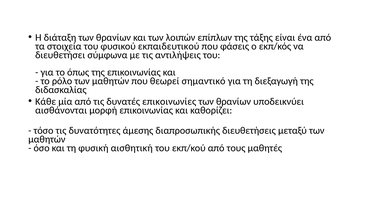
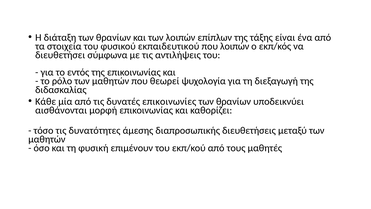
που φάσεις: φάσεις -> λοιπών
όπως: όπως -> εντός
σημαντικό: σημαντικό -> ψυχολογία
αισθητική: αισθητική -> επιμένουν
